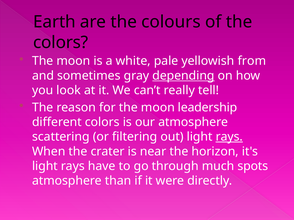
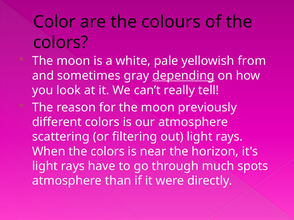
Earth: Earth -> Color
leadership: leadership -> previously
rays at (229, 137) underline: present -> none
When the crater: crater -> colors
